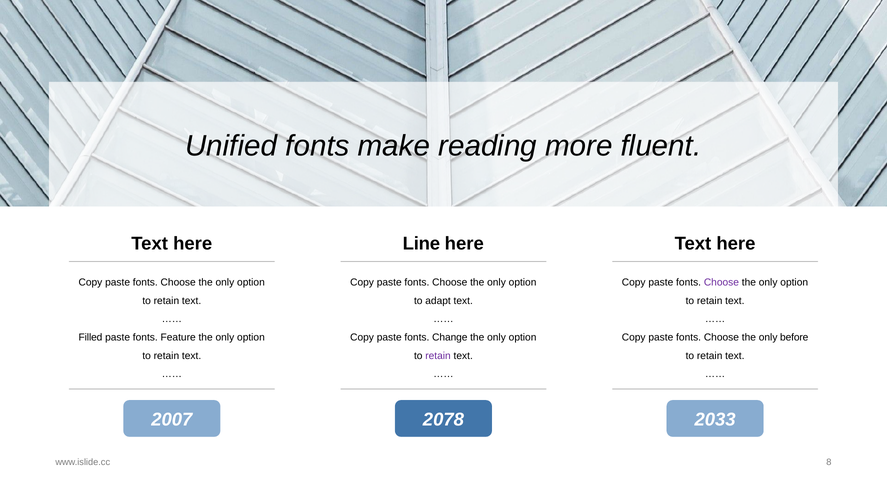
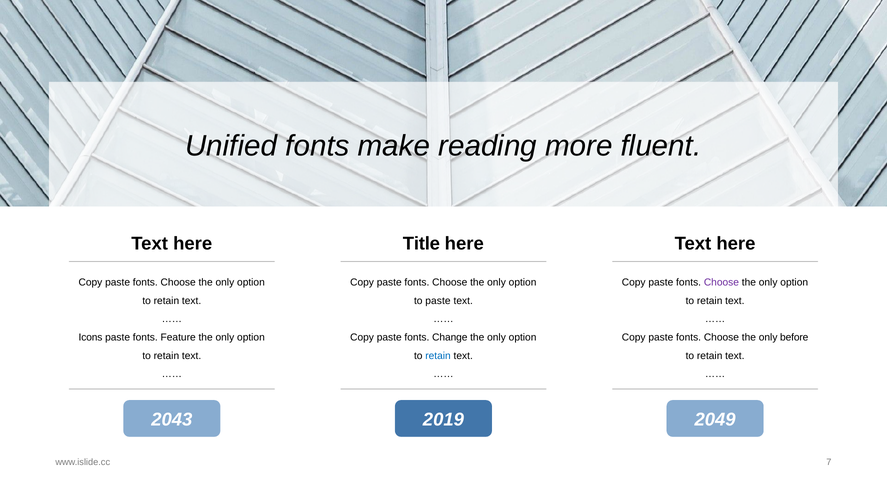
Line: Line -> Title
to adapt: adapt -> paste
Filled: Filled -> Icons
retain at (438, 356) colour: purple -> blue
2007: 2007 -> 2043
2078: 2078 -> 2019
2033: 2033 -> 2049
8: 8 -> 7
